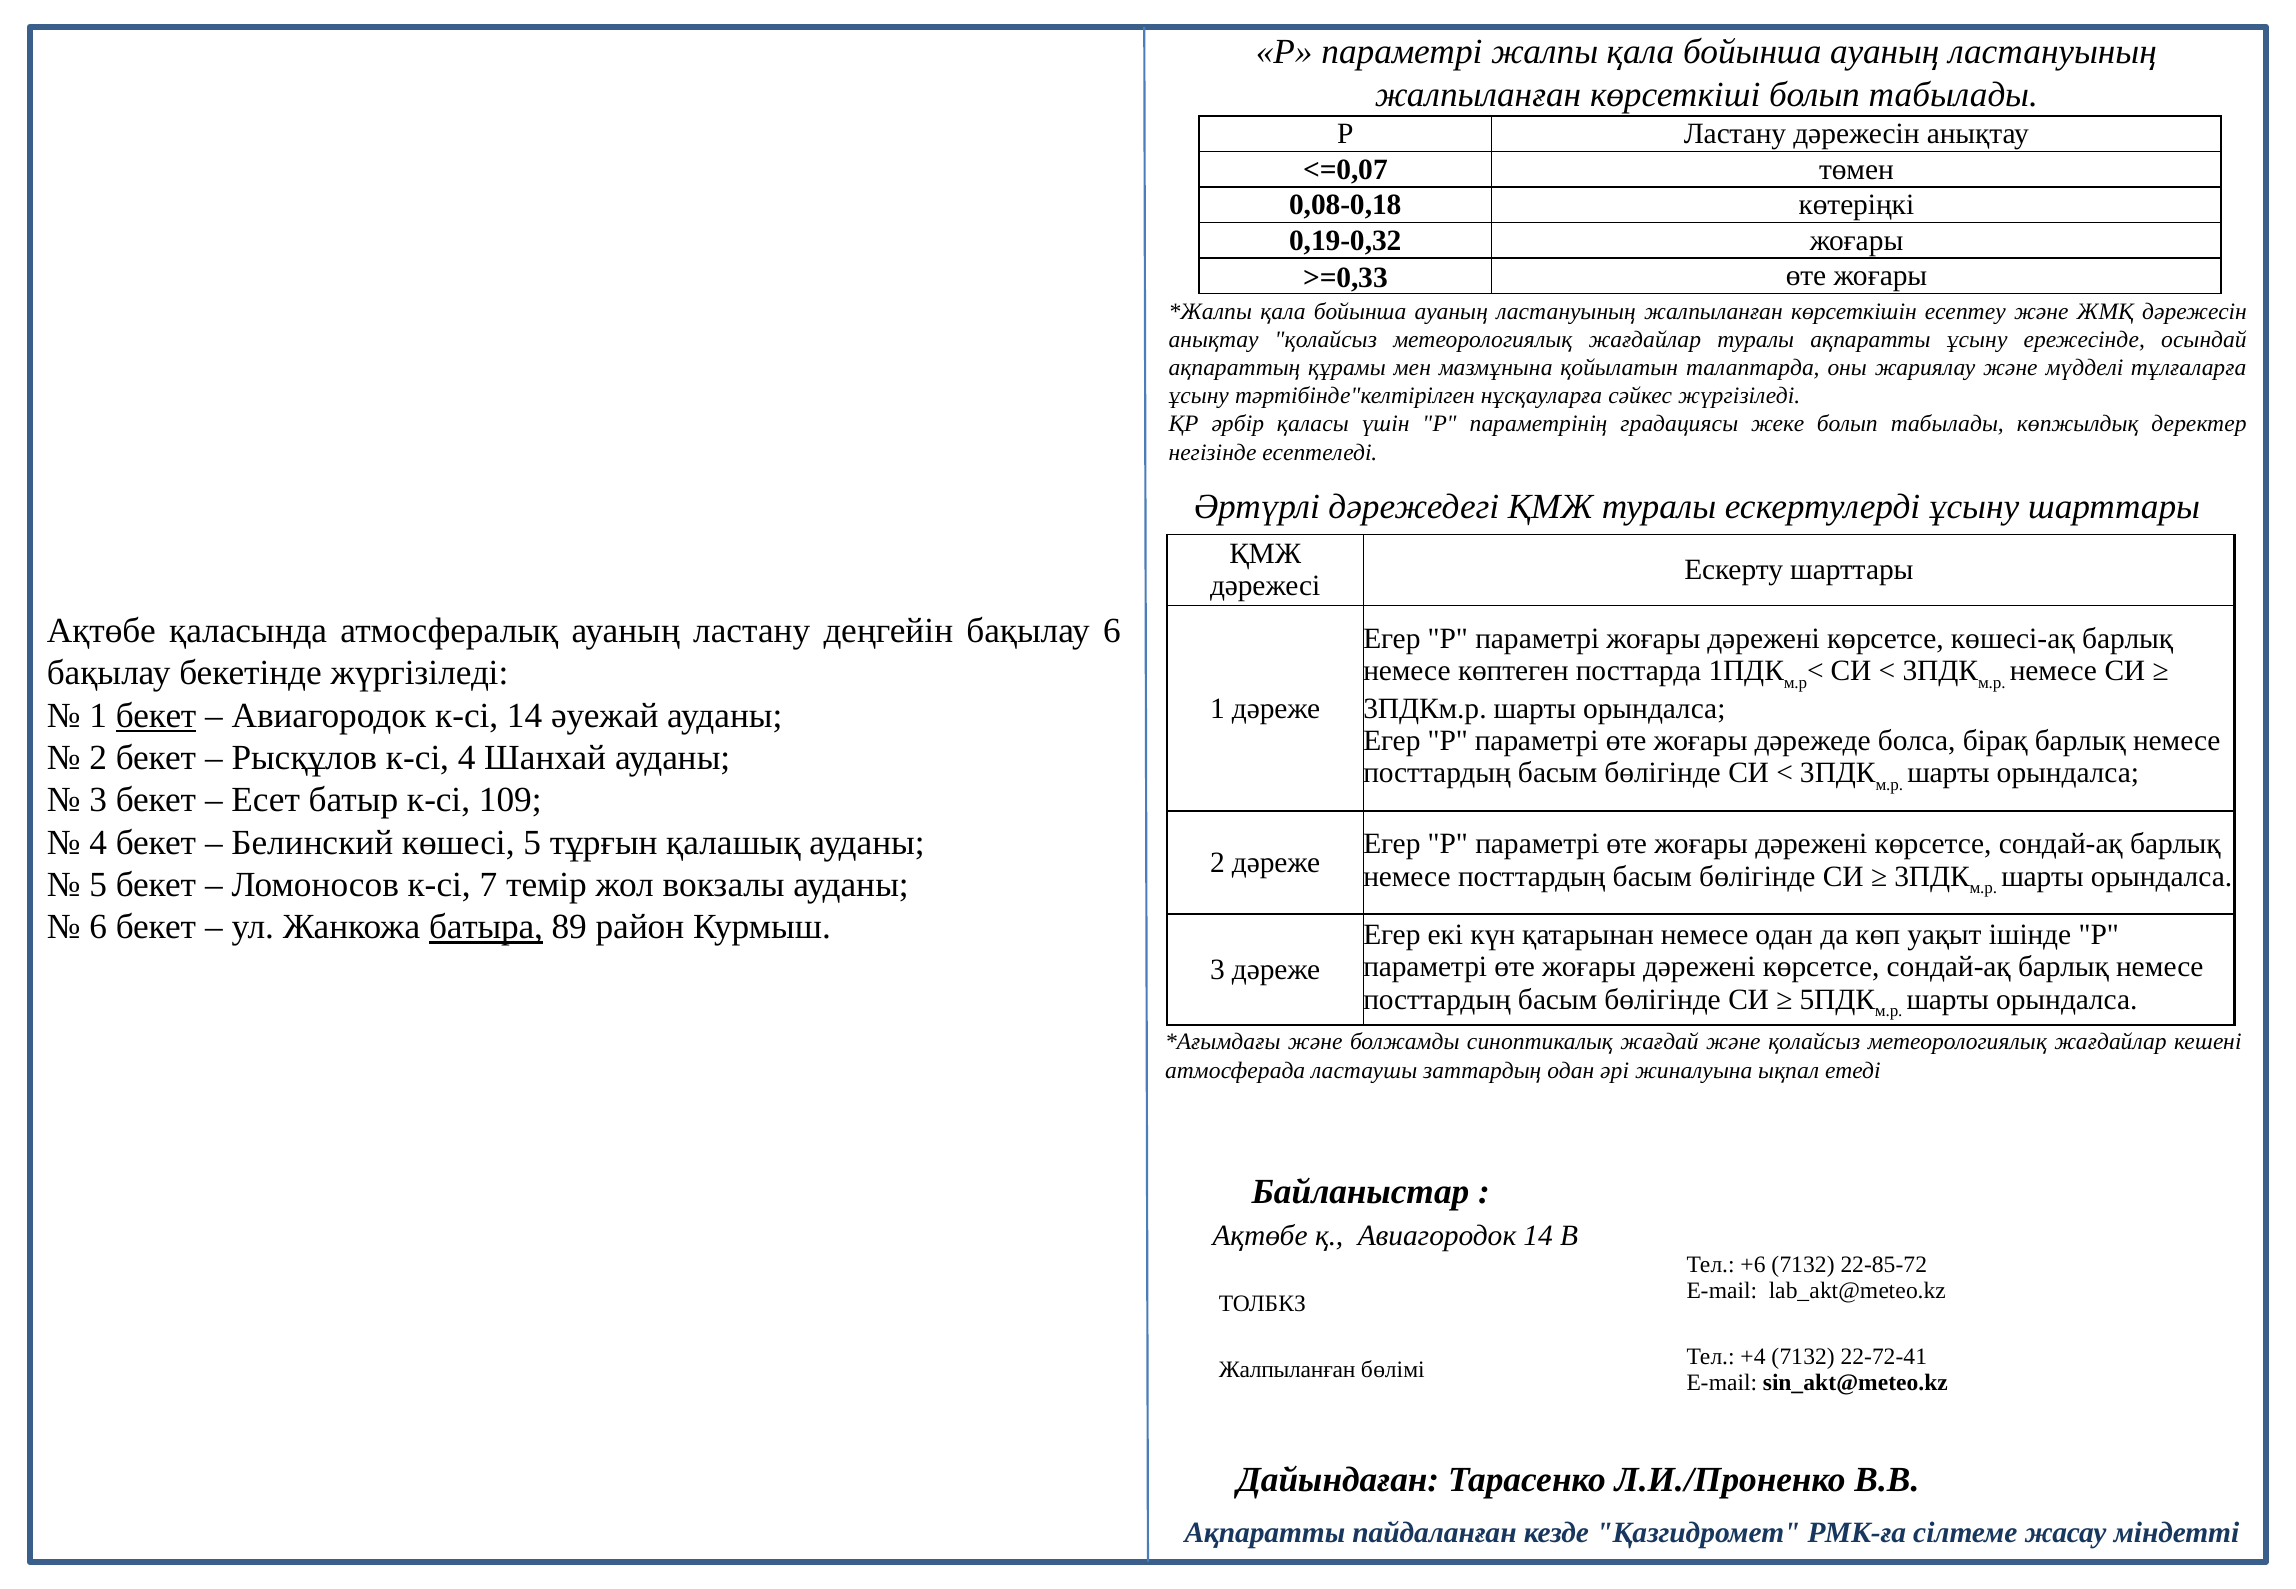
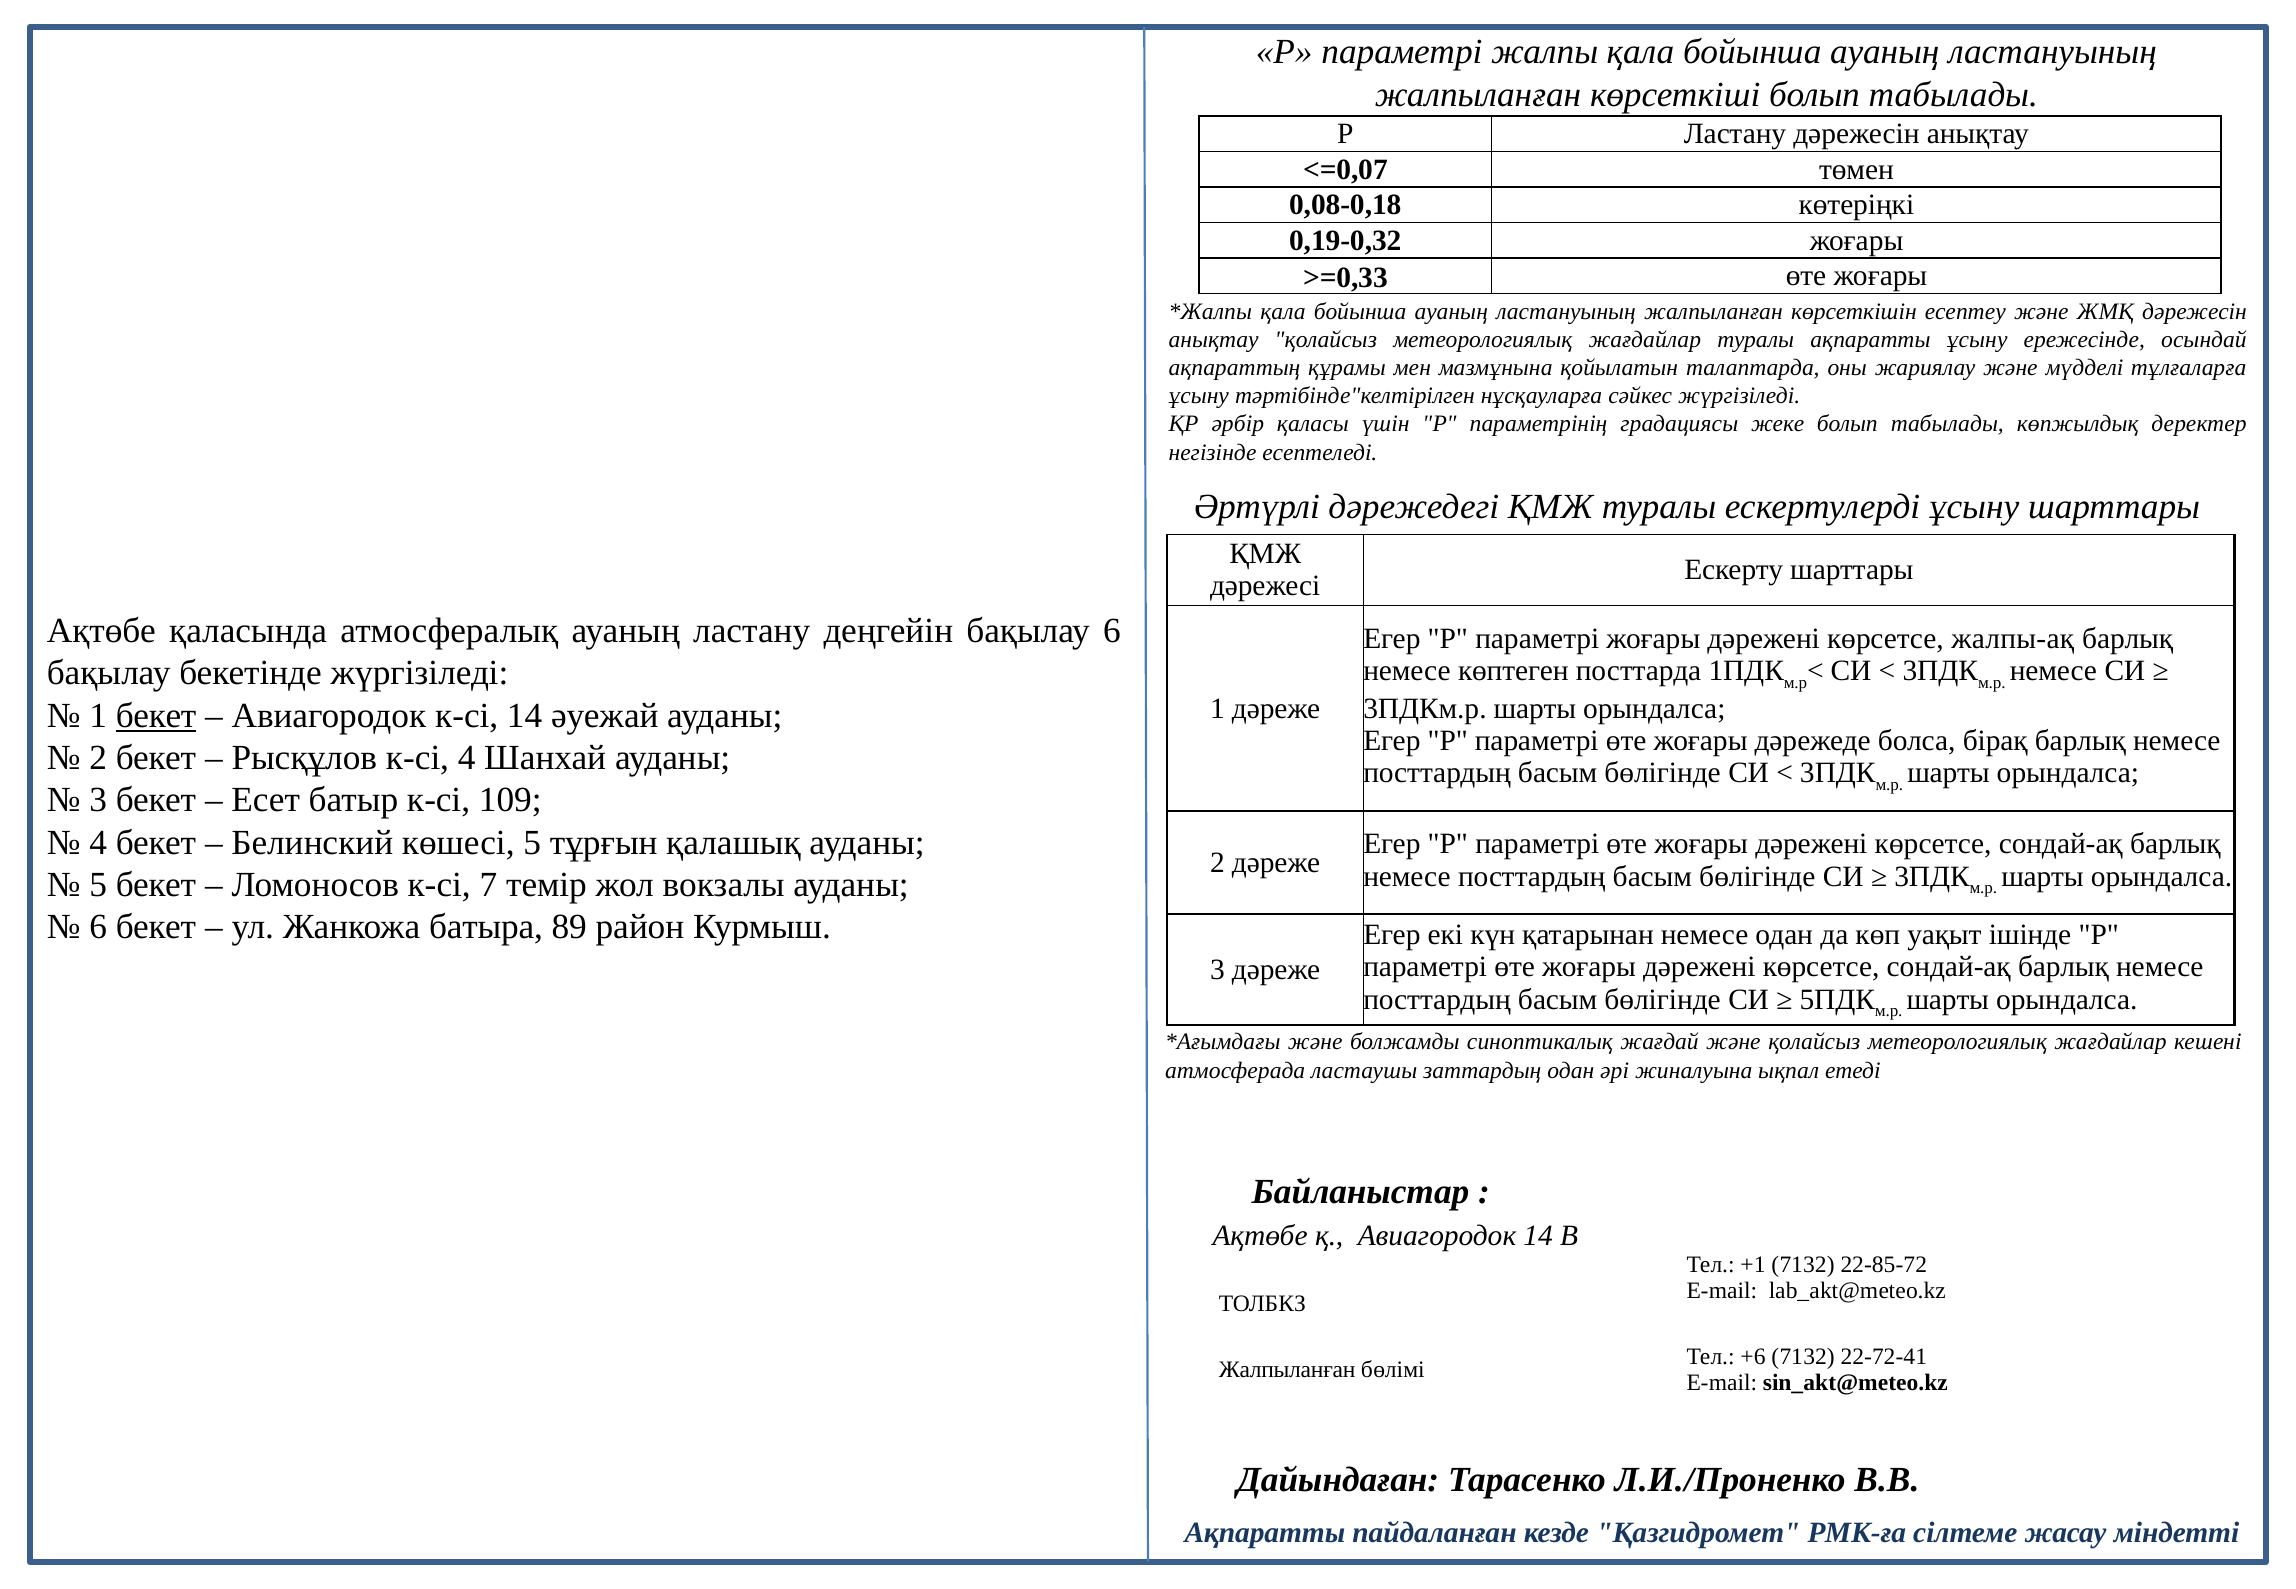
көшесі-ақ: көшесі-ақ -> жалпы-ақ
батыра underline: present -> none
+6: +6 -> +1
+4: +4 -> +6
